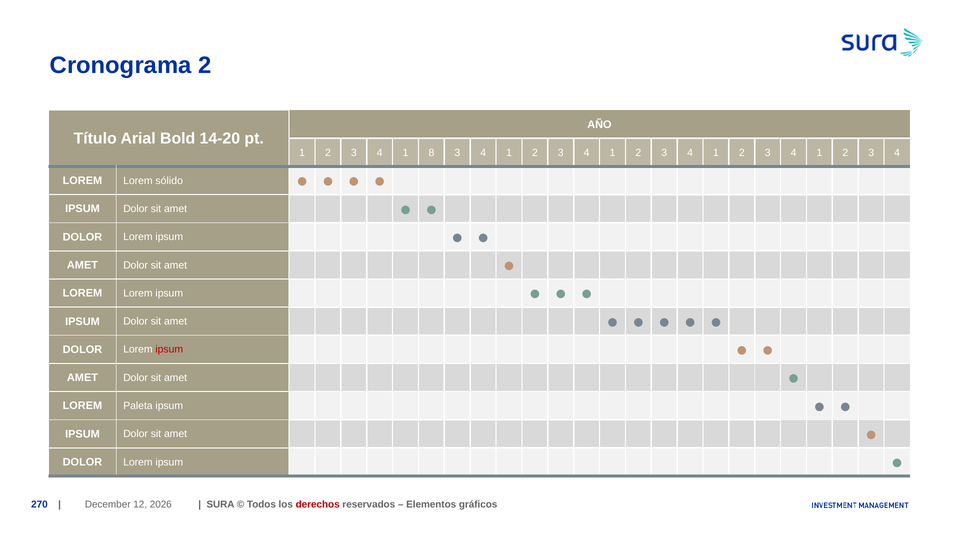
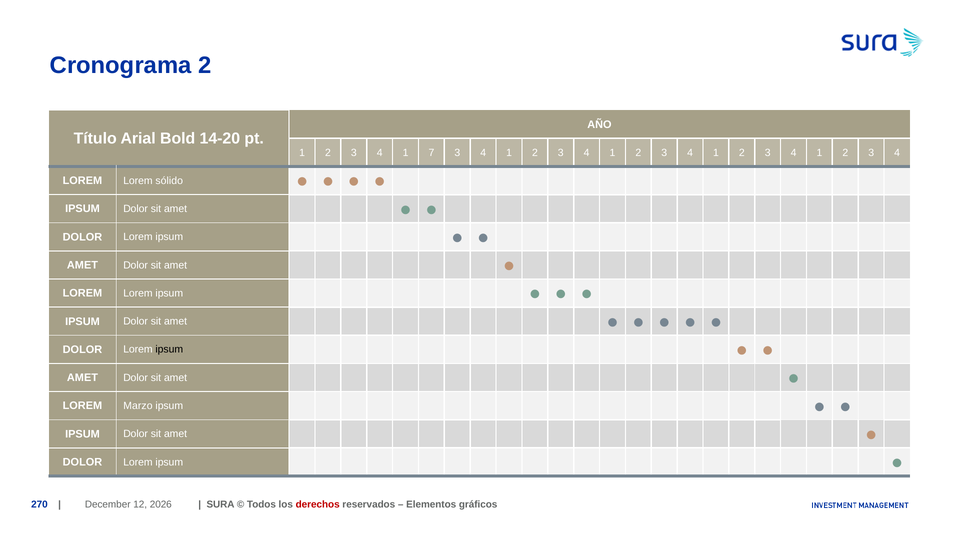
8: 8 -> 7
ipsum at (169, 350) colour: red -> black
Paleta: Paleta -> Marzo
